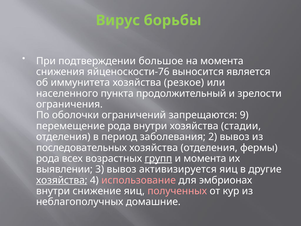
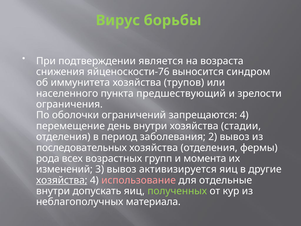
большое: большое -> является
на момента: момента -> возраста
является: является -> синдром
резкое: резкое -> трупов
продолжительный: продолжительный -> предшествующий
запрещаются 9: 9 -> 4
перемещение рода: рода -> день
групп underline: present -> none
выявлении: выявлении -> изменений
эмбрионах: эмбрионах -> отдельные
снижение: снижение -> допускать
полученных colour: pink -> light green
домашние: домашние -> материала
